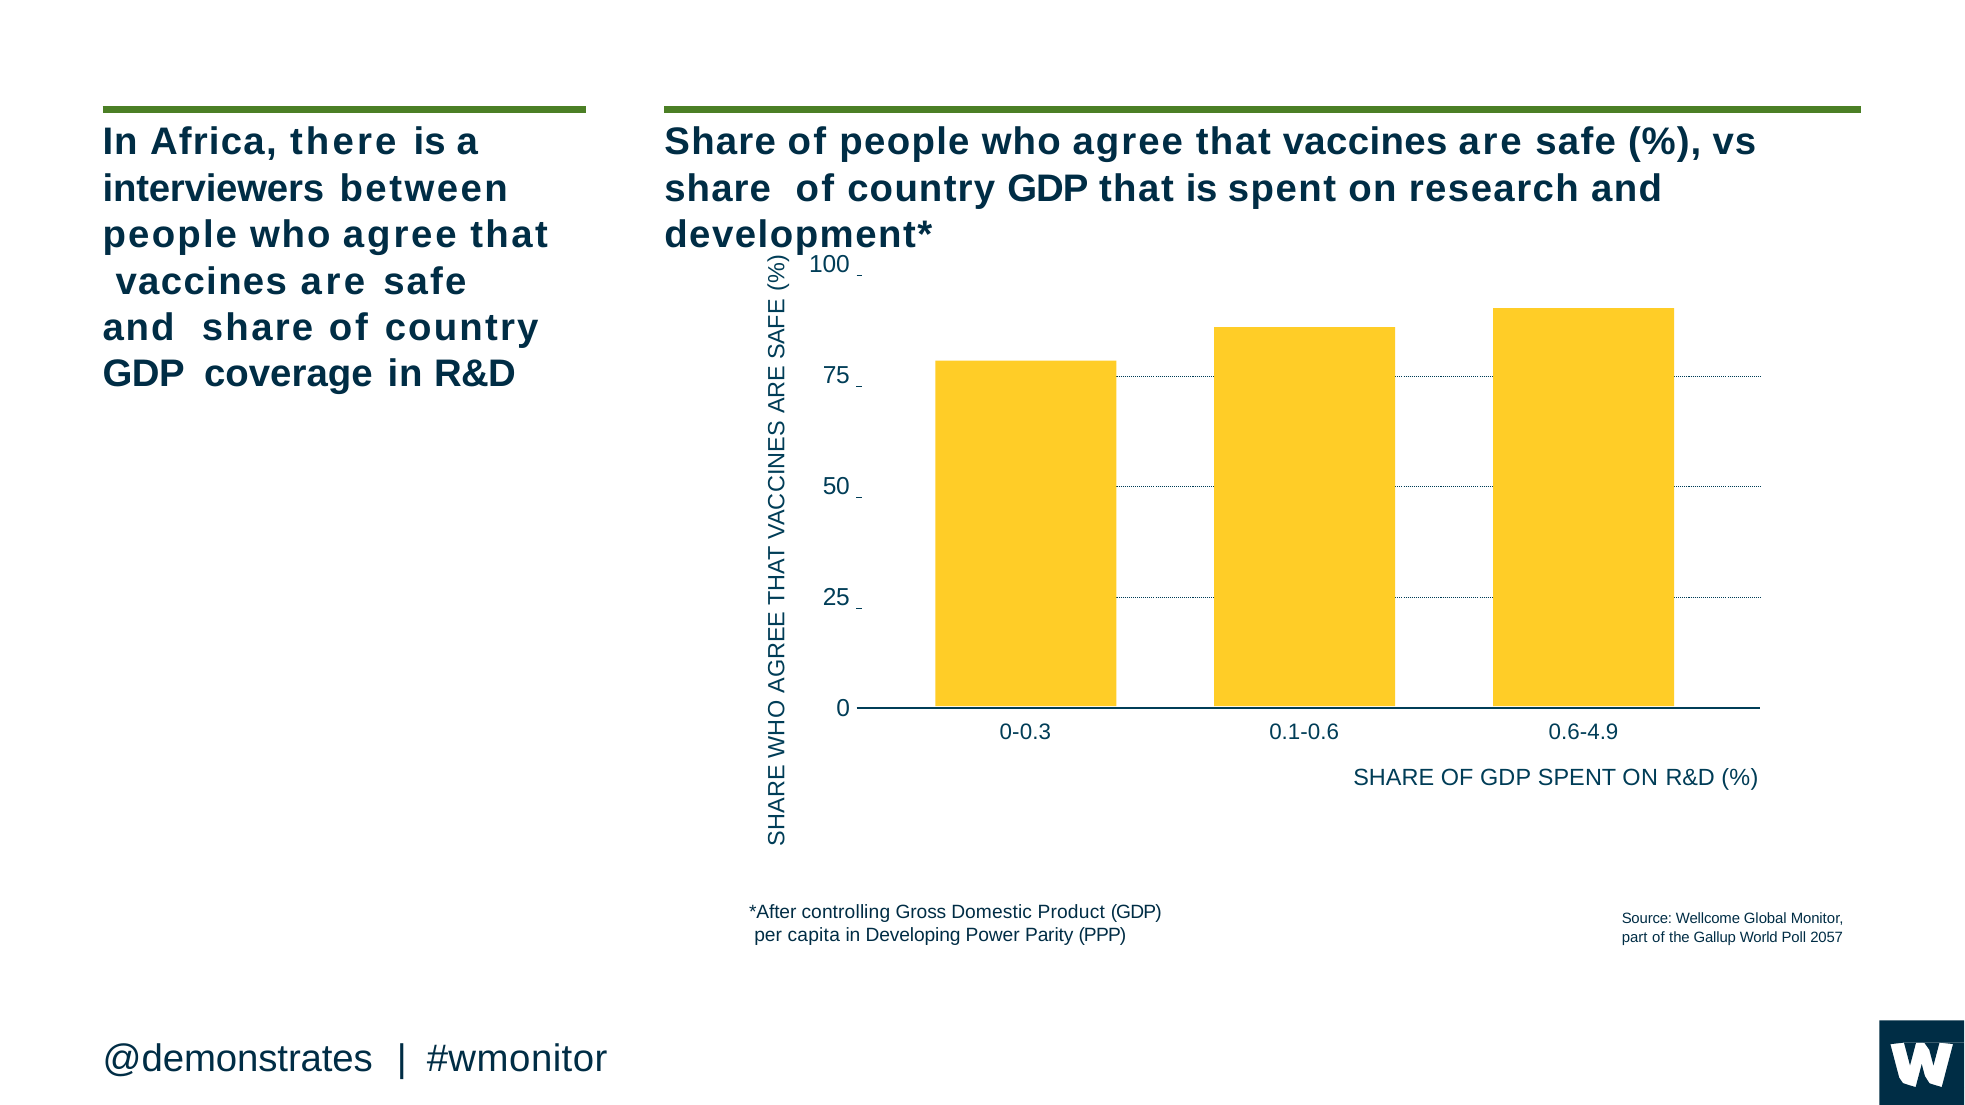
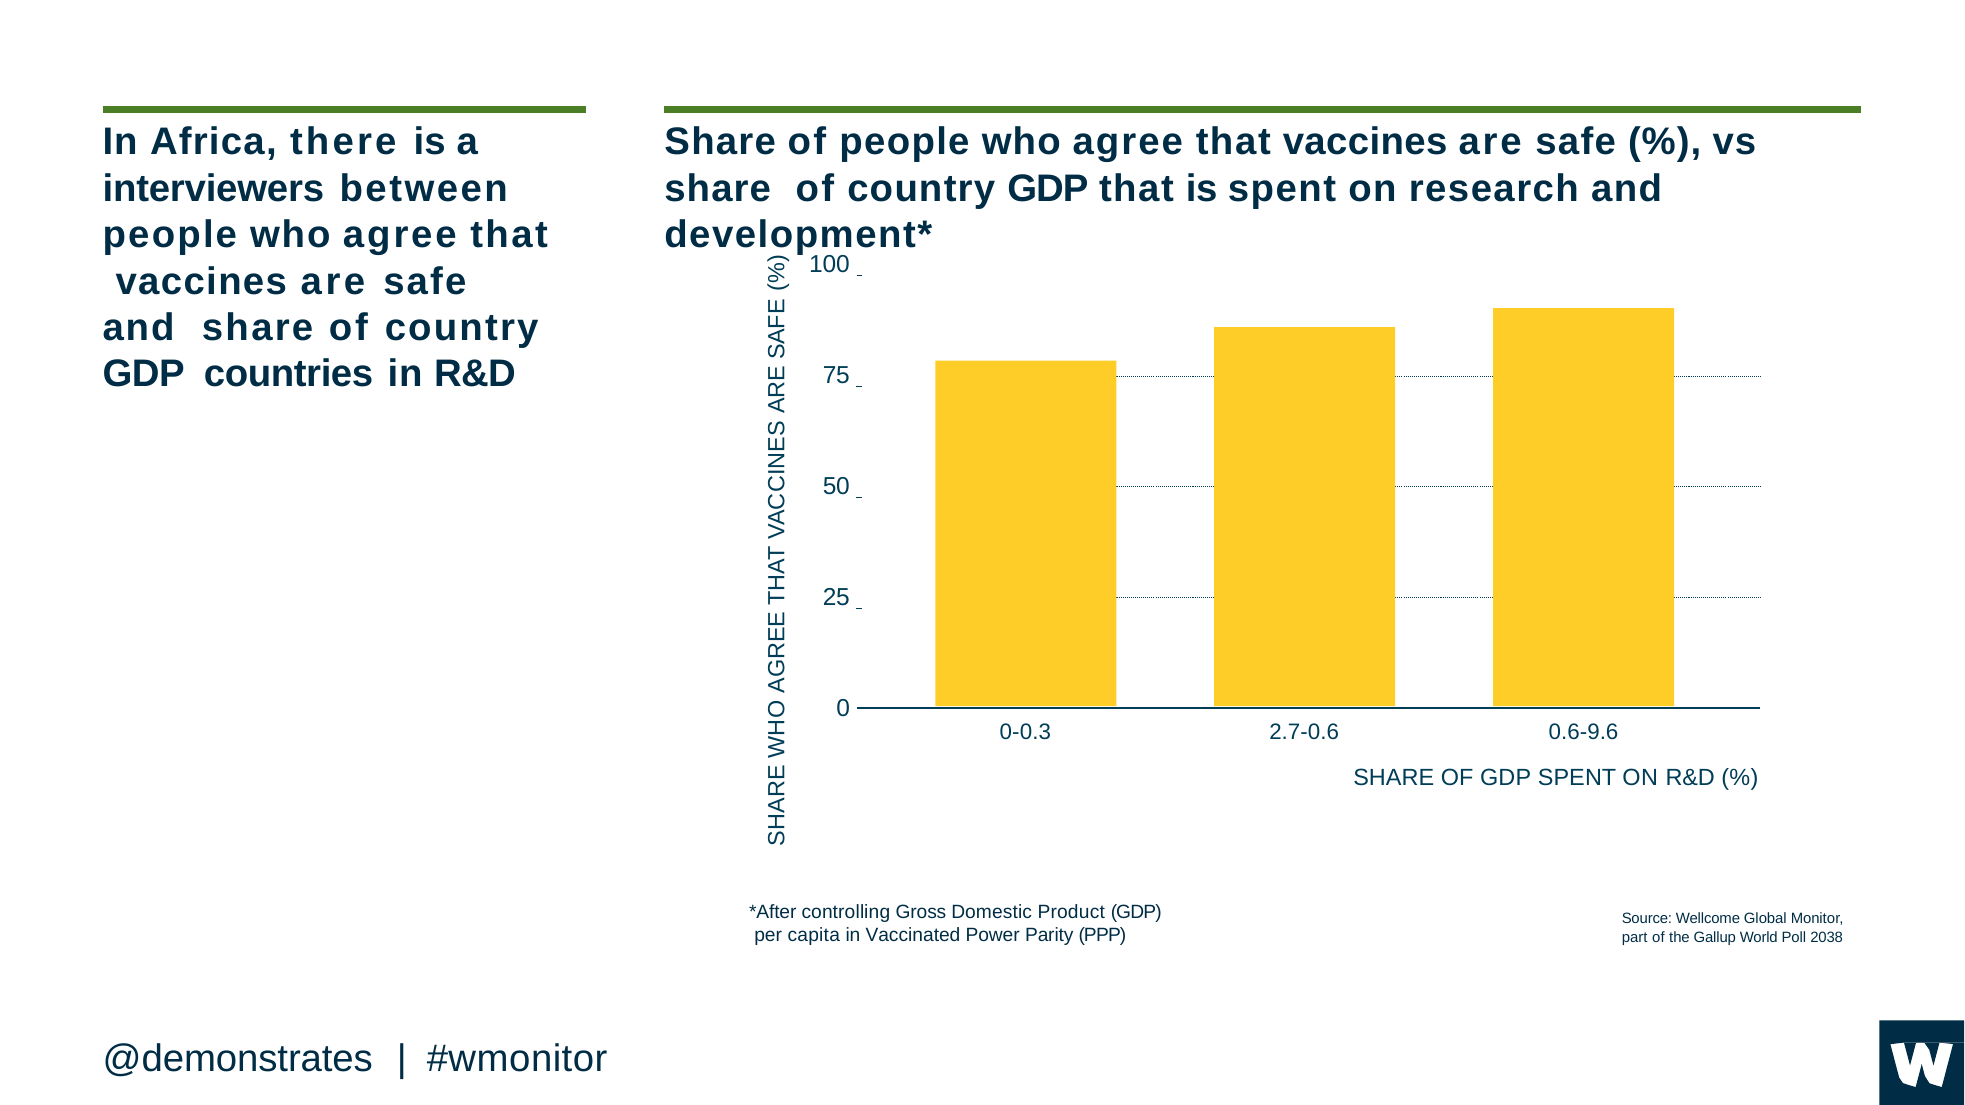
coverage: coverage -> countries
0.1-0.6: 0.1-0.6 -> 2.7-0.6
0.6-4.9: 0.6-4.9 -> 0.6-9.6
Developing: Developing -> Vaccinated
2057: 2057 -> 2038
